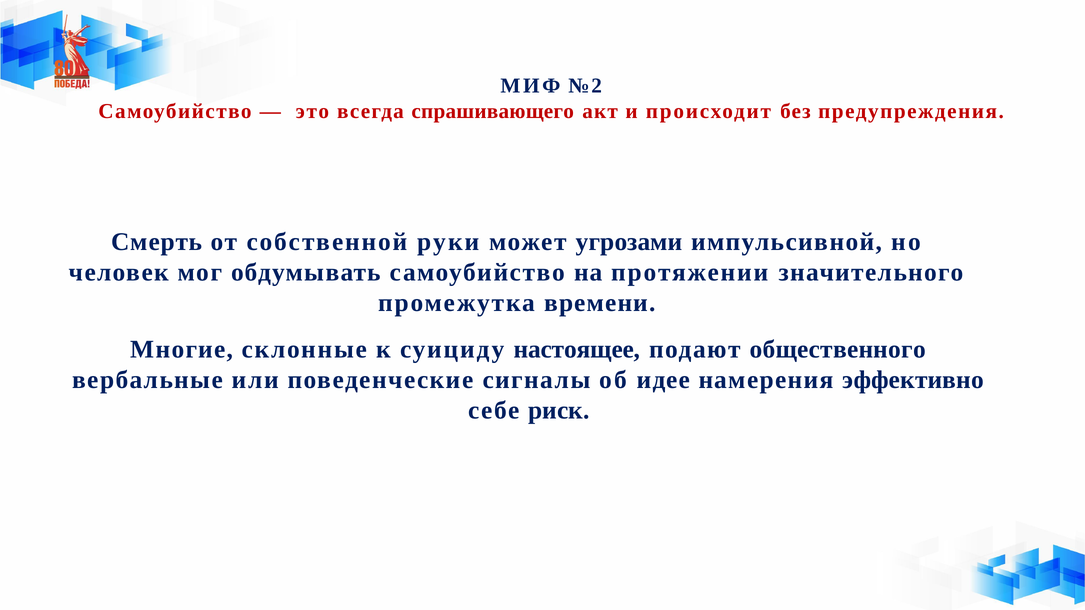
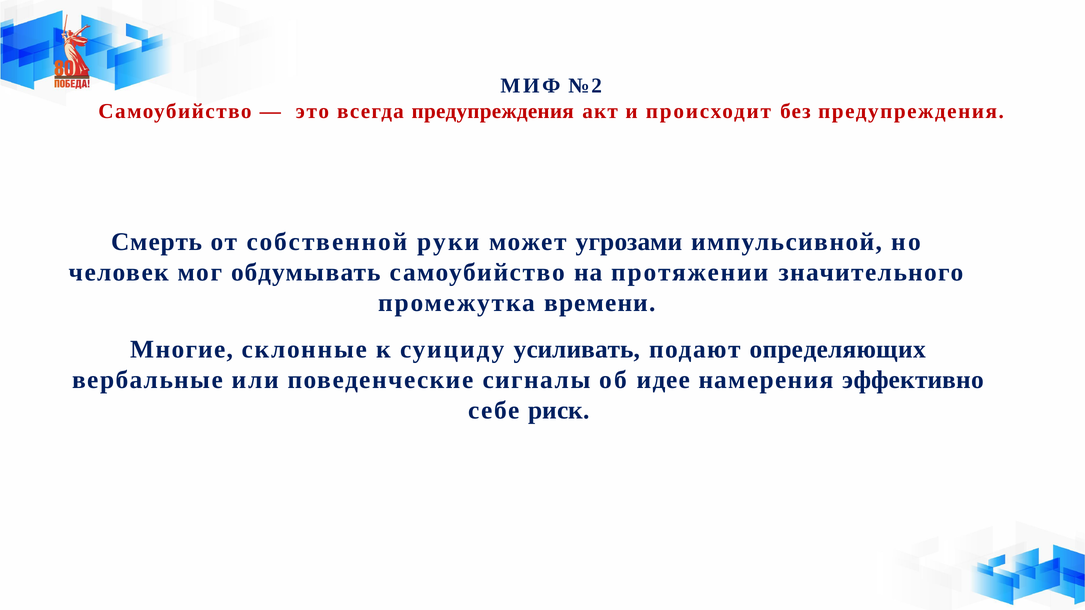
всегда спрашивающего: спрашивающего -> предупреждения
настоящее: настоящее -> усиливать
общественного: общественного -> определяющих
